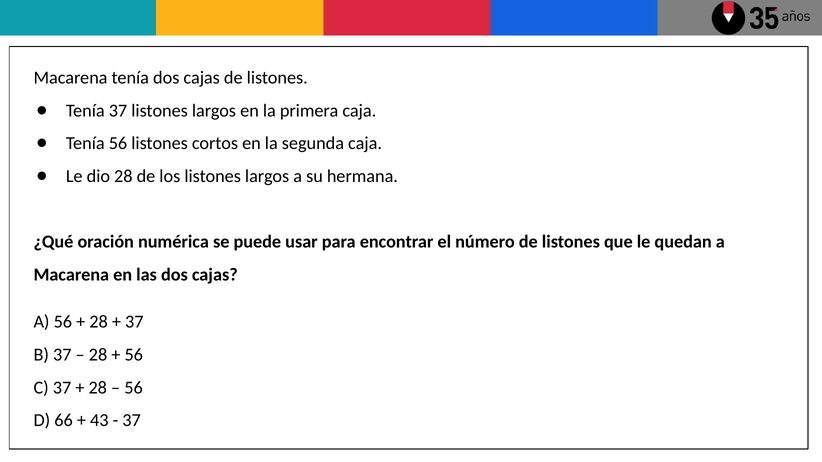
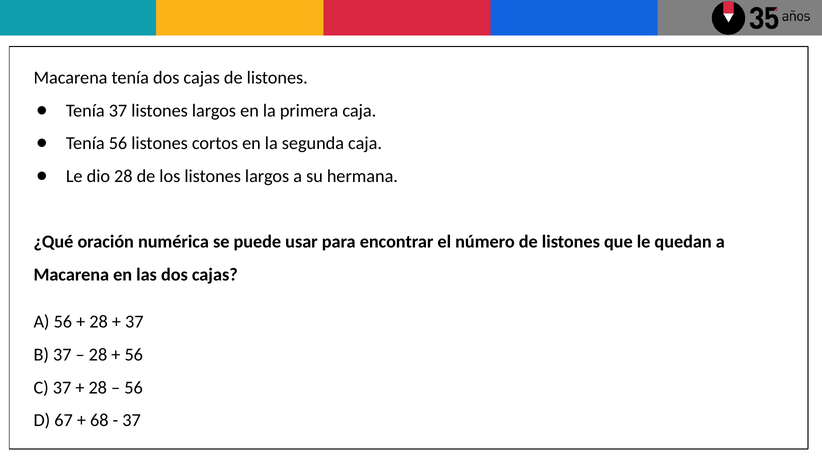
66: 66 -> 67
43: 43 -> 68
